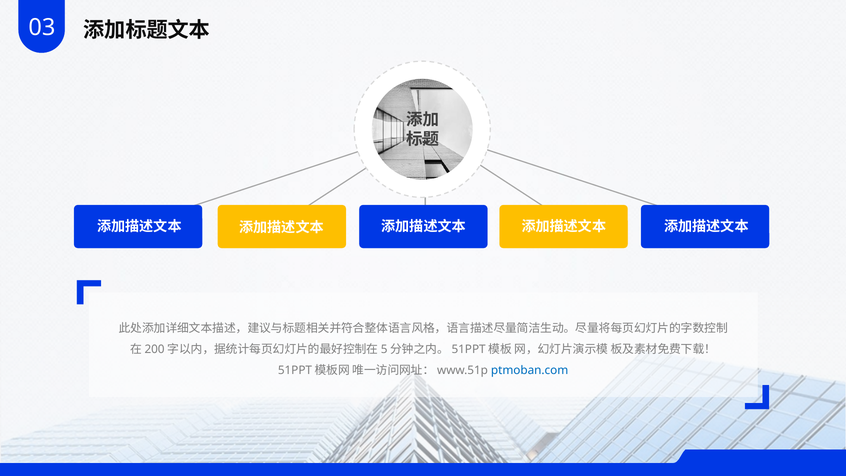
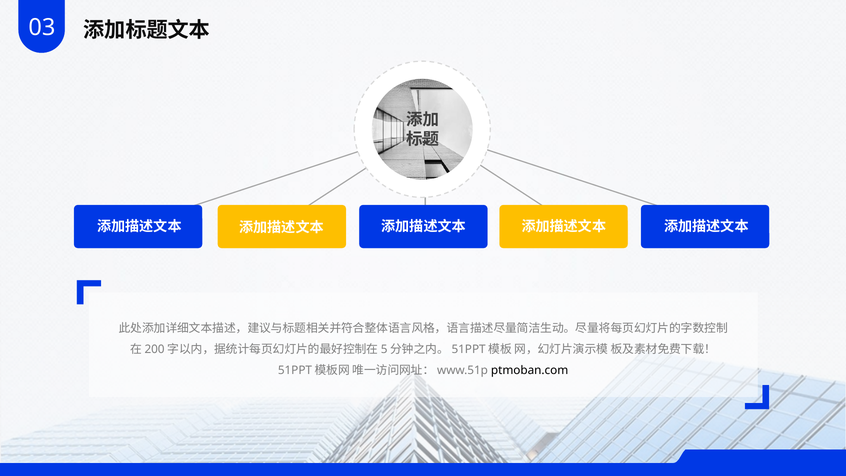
ptmoban.com colour: blue -> black
